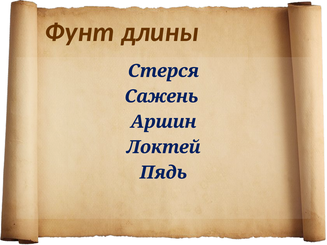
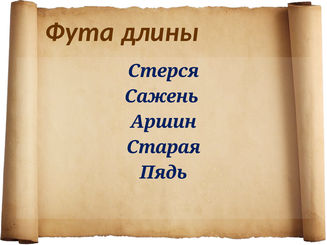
Фунт: Фунт -> Фута
Локтей: Локтей -> Старая
